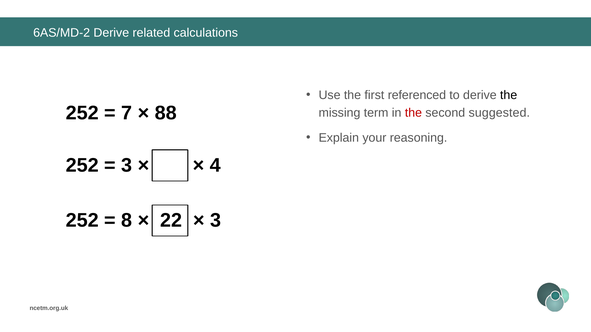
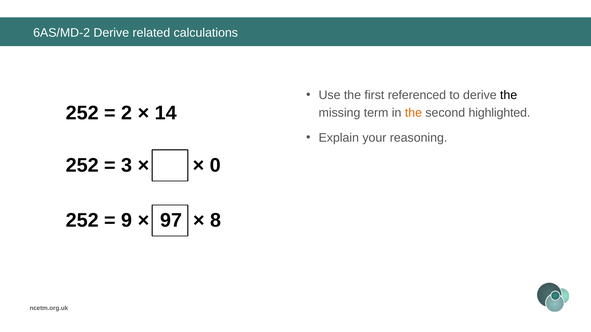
7: 7 -> 2
88: 88 -> 14
the at (413, 113) colour: red -> orange
suggested: suggested -> highlighted
4: 4 -> 0
8: 8 -> 9
22: 22 -> 97
3 at (216, 221): 3 -> 8
